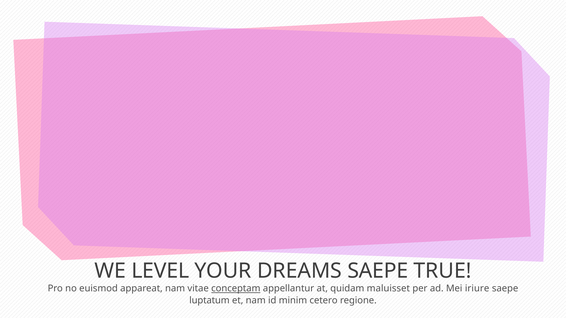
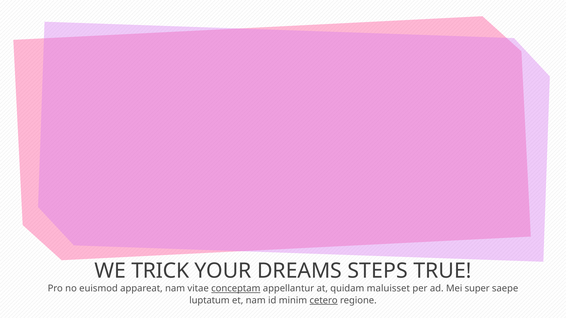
LEVEL: LEVEL -> TRICK
DREAMS SAEPE: SAEPE -> STEPS
iriure: iriure -> super
cetero underline: none -> present
